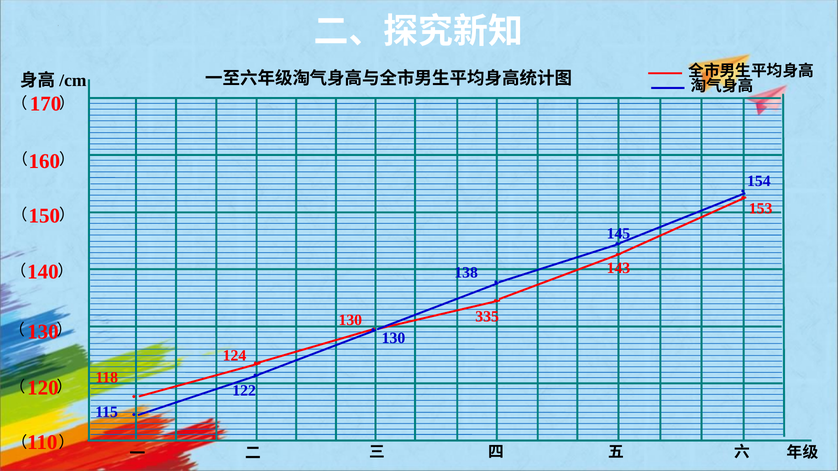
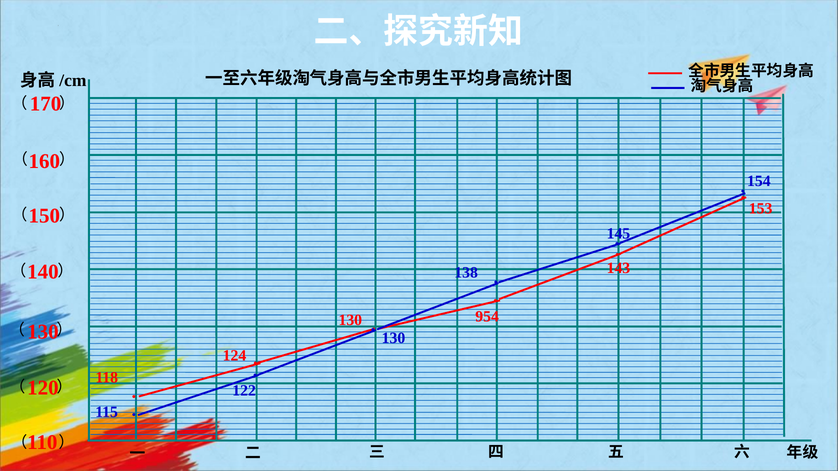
335: 335 -> 954
